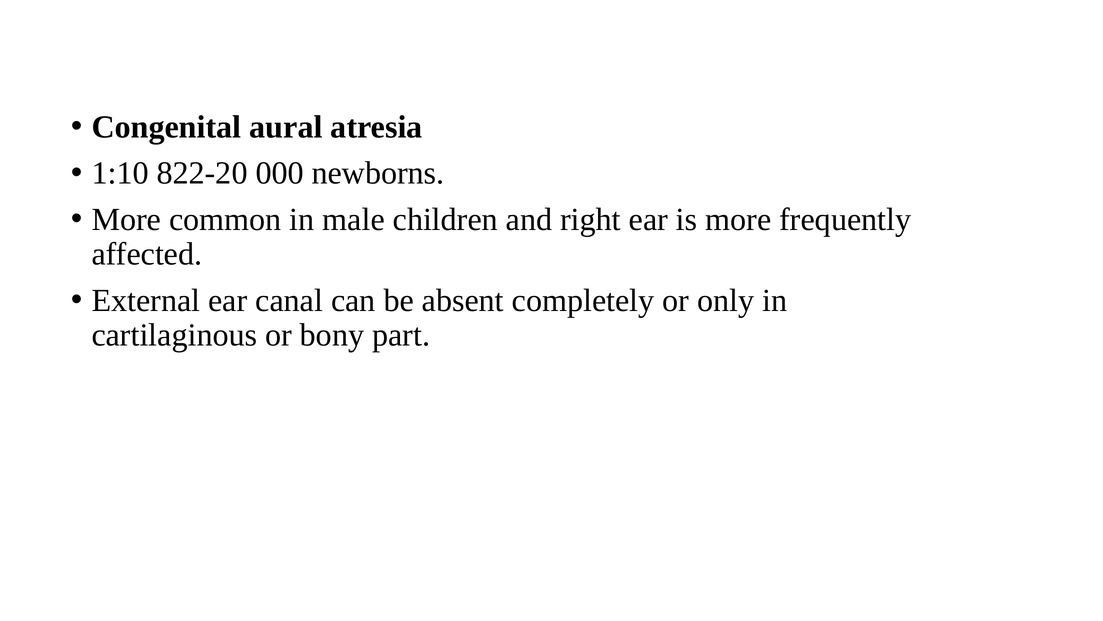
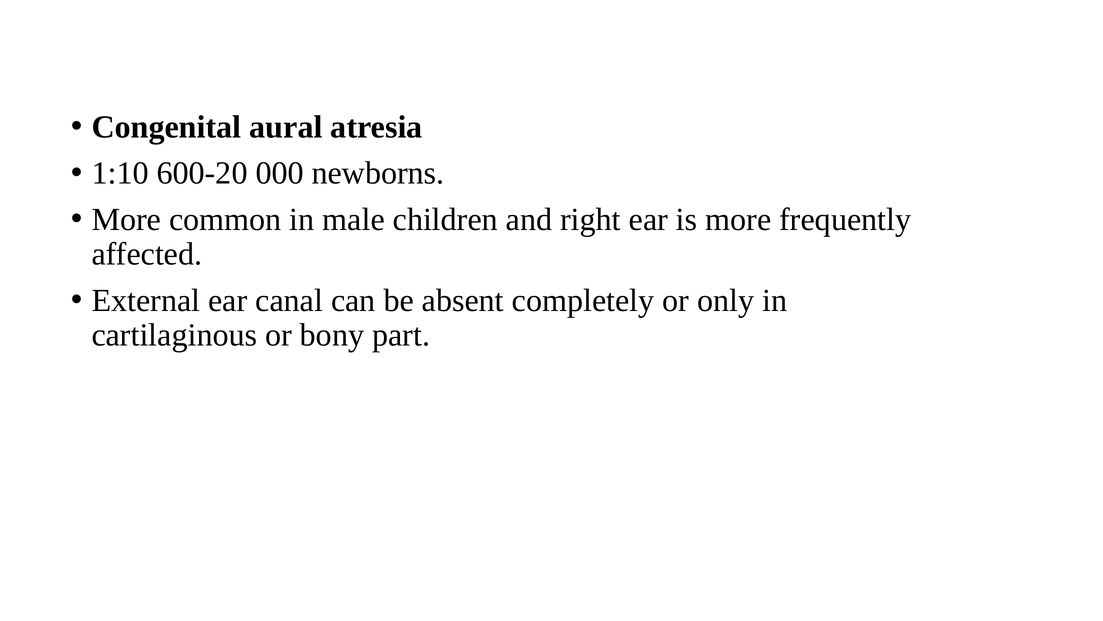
822-20: 822-20 -> 600-20
